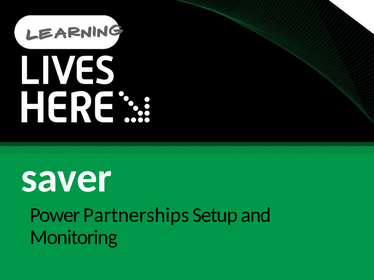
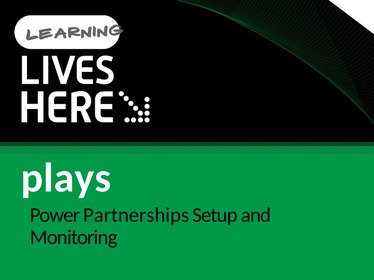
saver: saver -> plays
